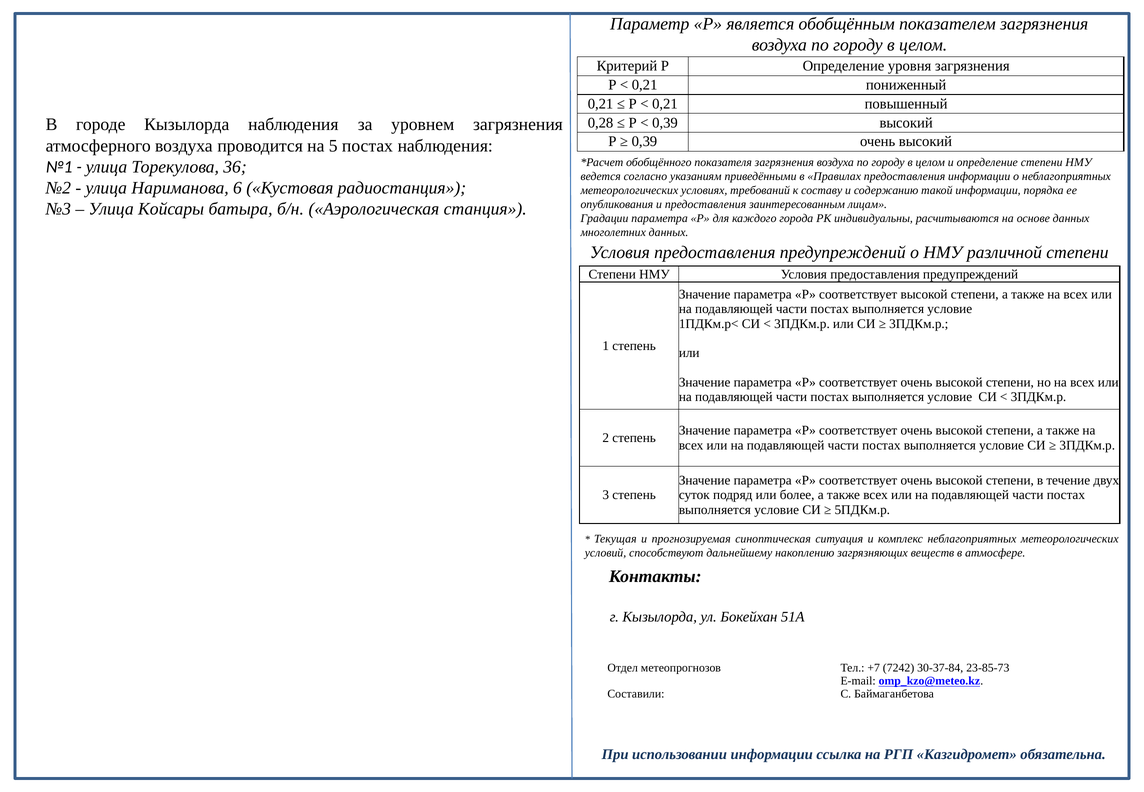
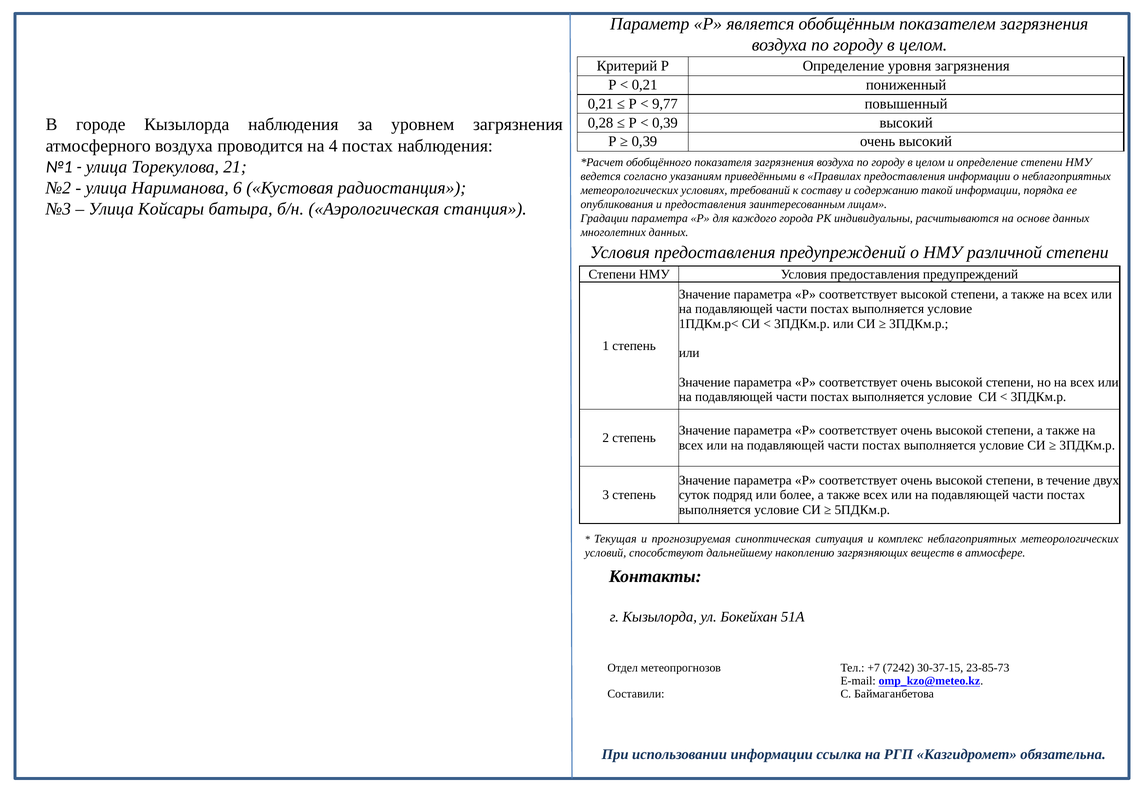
0,21 at (665, 104): 0,21 -> 9,77
5: 5 -> 4
36: 36 -> 21
30-37-84: 30-37-84 -> 30-37-15
